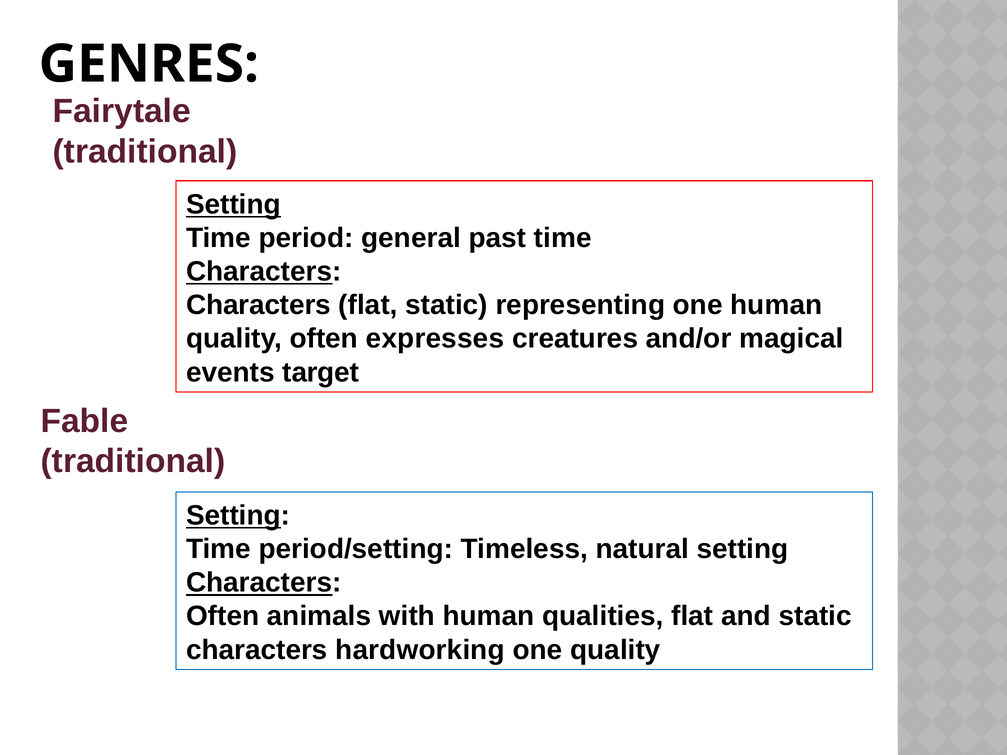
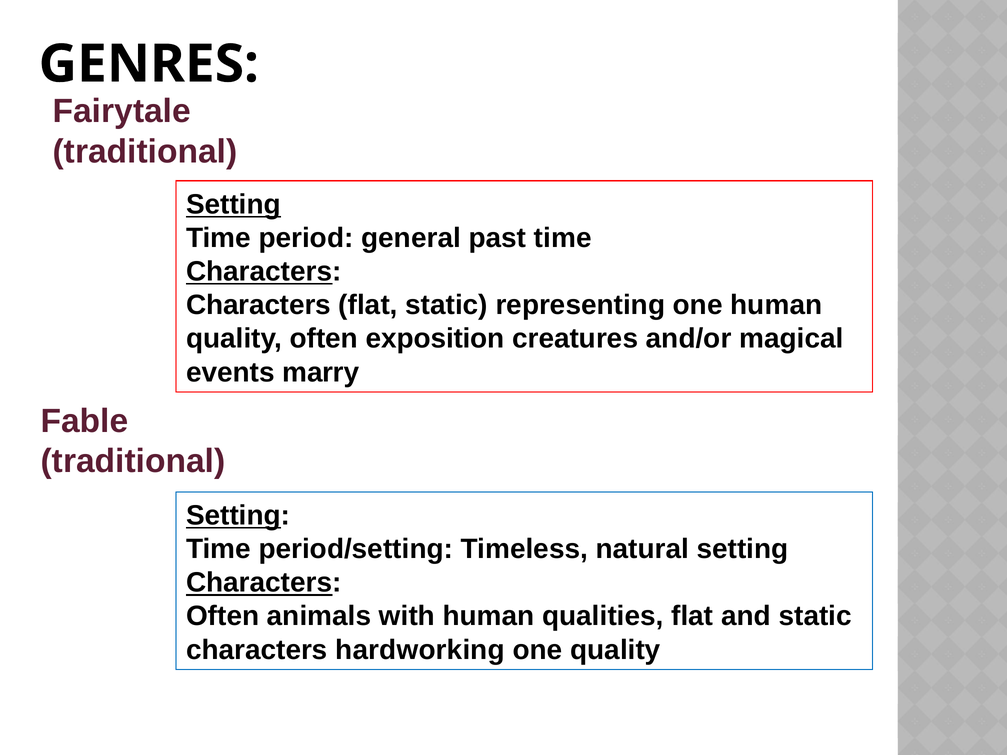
expresses: expresses -> exposition
target: target -> marry
